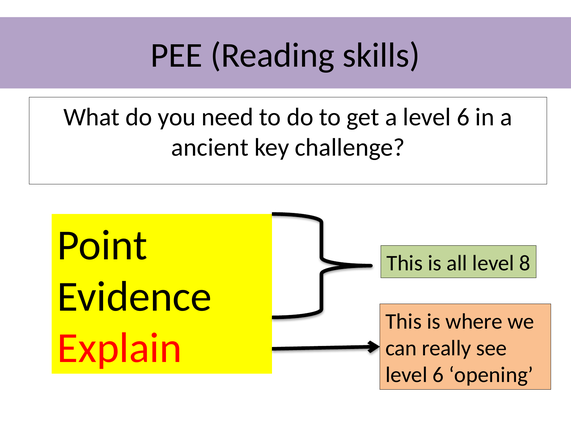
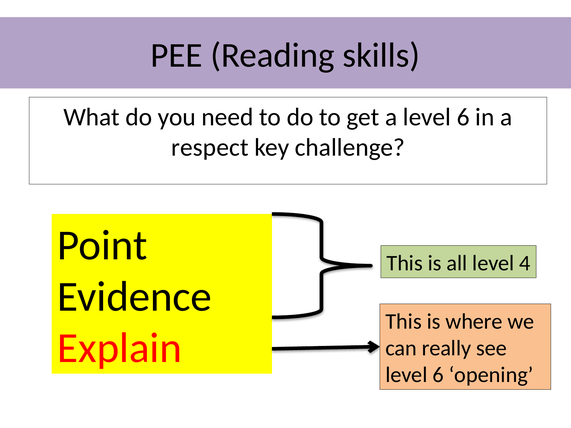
ancient: ancient -> respect
8: 8 -> 4
